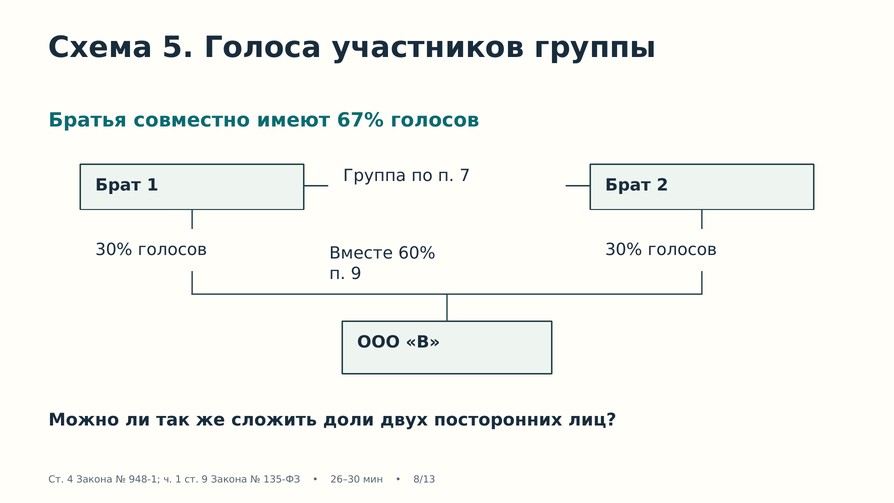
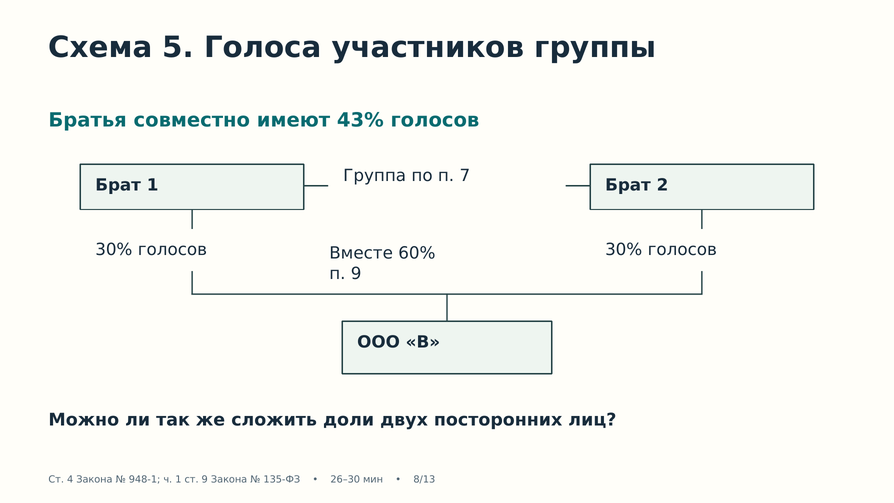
67%: 67% -> 43%
